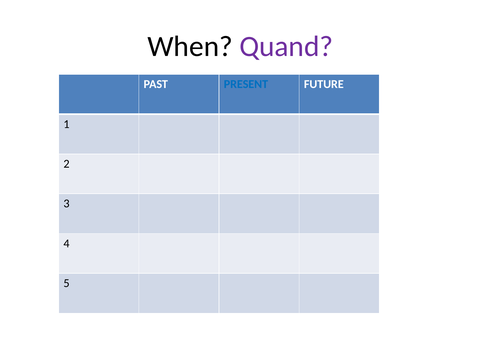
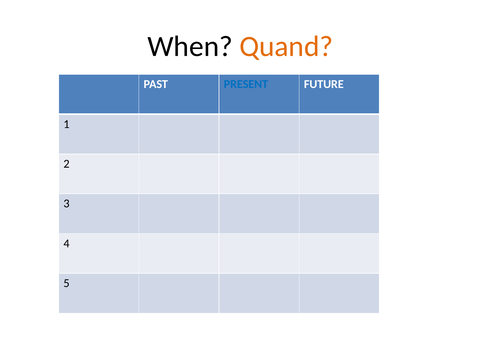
Quand colour: purple -> orange
